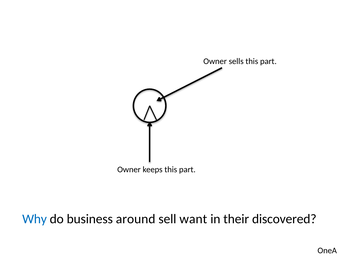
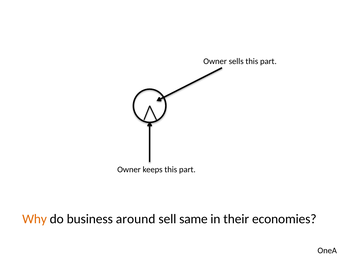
Why colour: blue -> orange
want: want -> same
discovered: discovered -> economies
